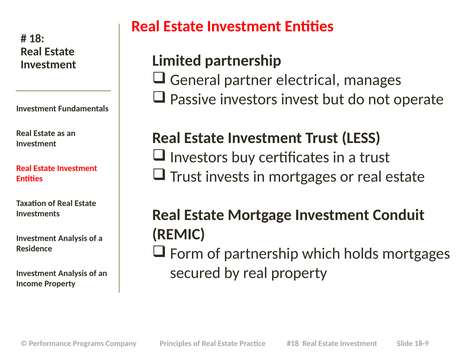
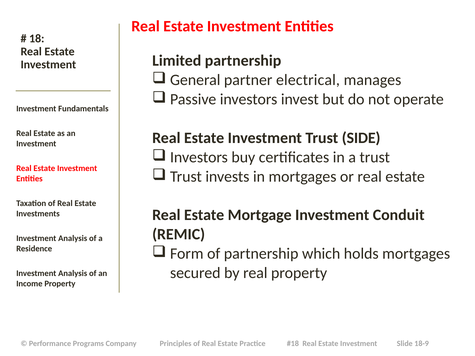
LESS: LESS -> SIDE
